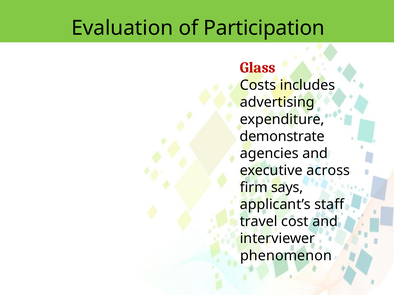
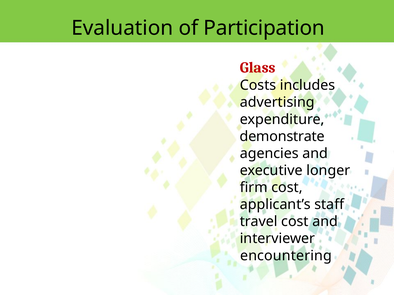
across: across -> longer
firm says: says -> cost
phenomenon: phenomenon -> encountering
